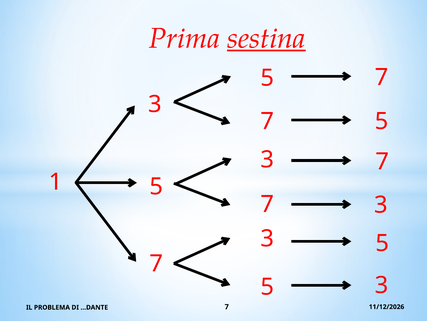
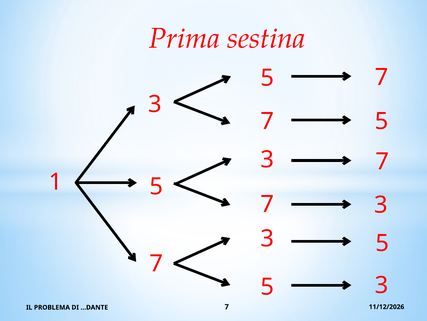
sestina underline: present -> none
